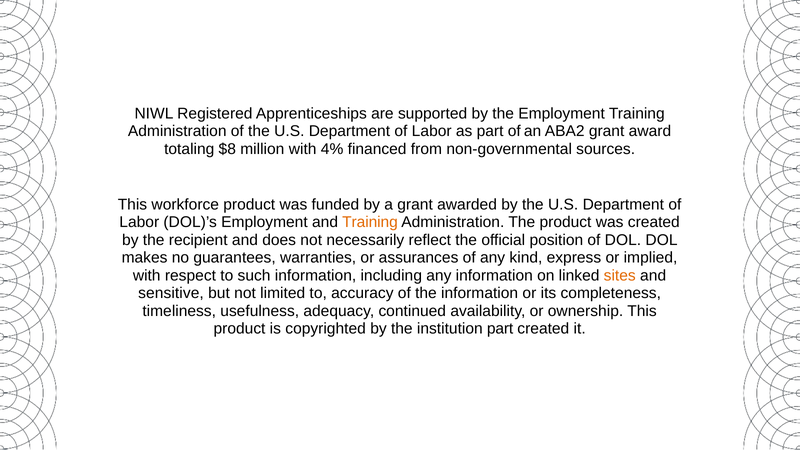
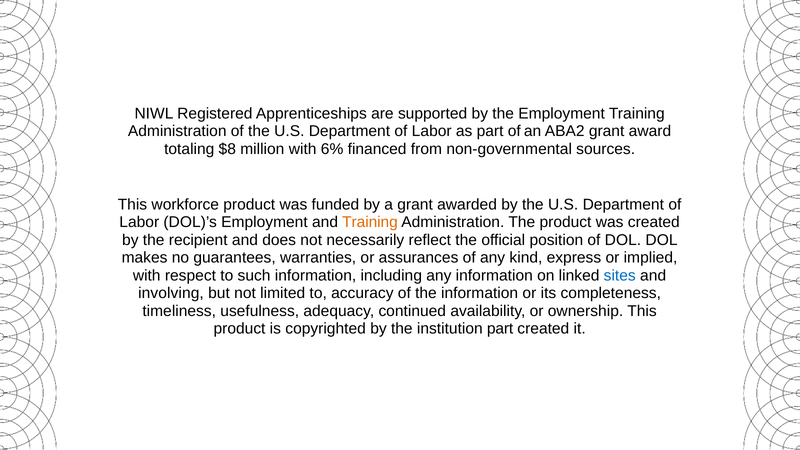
4%: 4% -> 6%
sites colour: orange -> blue
sensitive: sensitive -> involving
